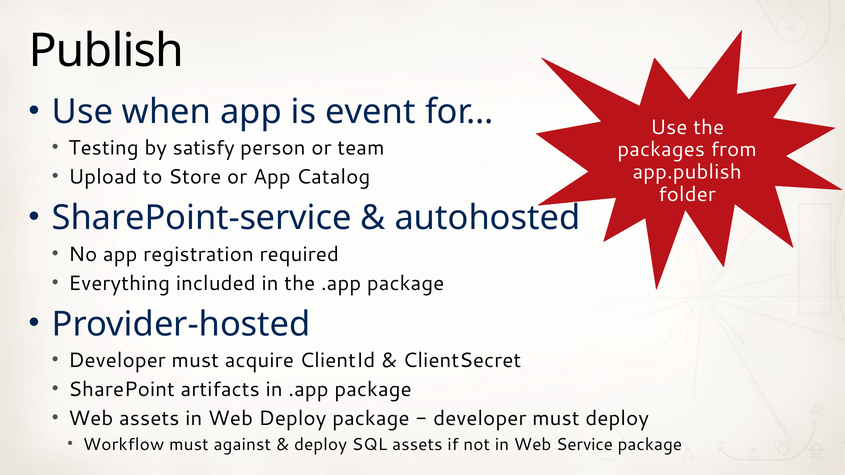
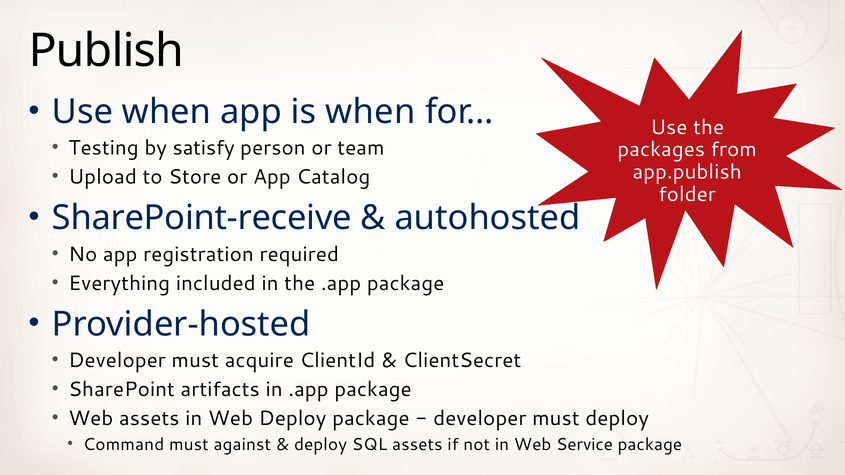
is event: event -> when
SharePoint-service: SharePoint-service -> SharePoint-receive
Workflow: Workflow -> Command
